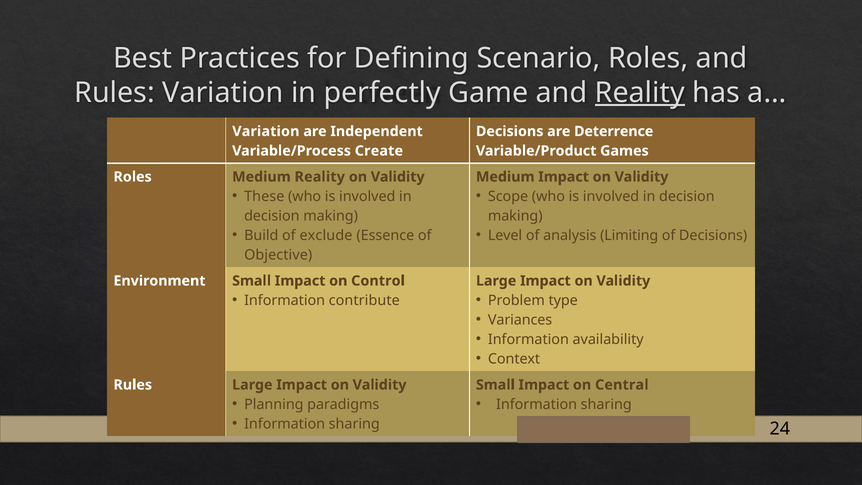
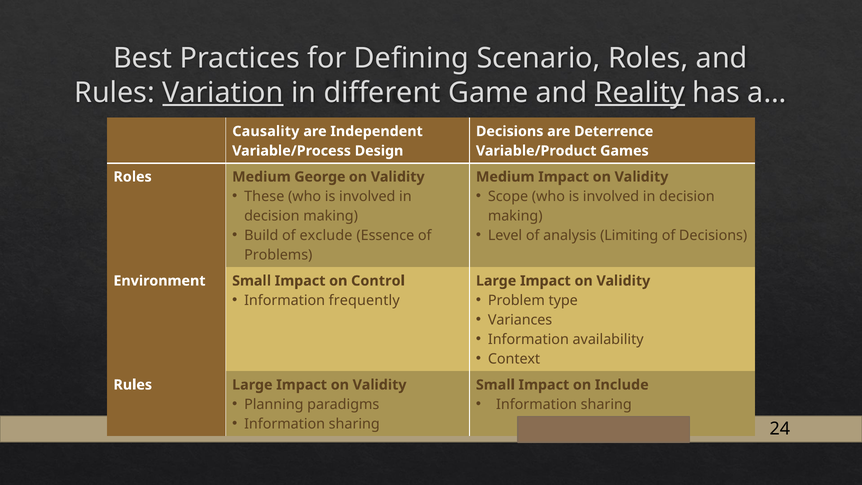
Variation at (223, 93) underline: none -> present
perfectly: perfectly -> different
Variation at (266, 131): Variation -> Causality
Create: Create -> Design
Medium Reality: Reality -> George
Objective: Objective -> Problems
contribute: contribute -> frequently
Central: Central -> Include
